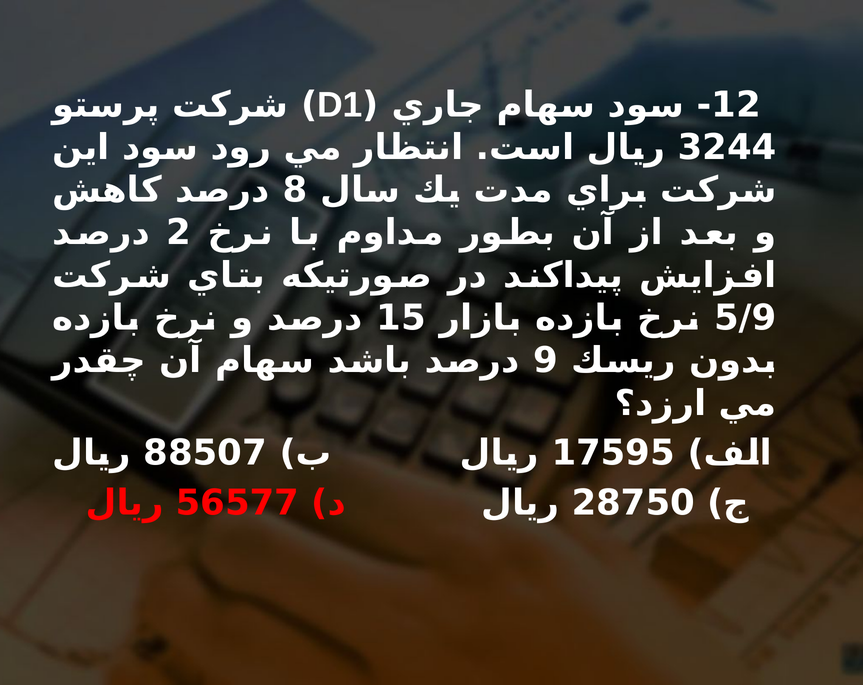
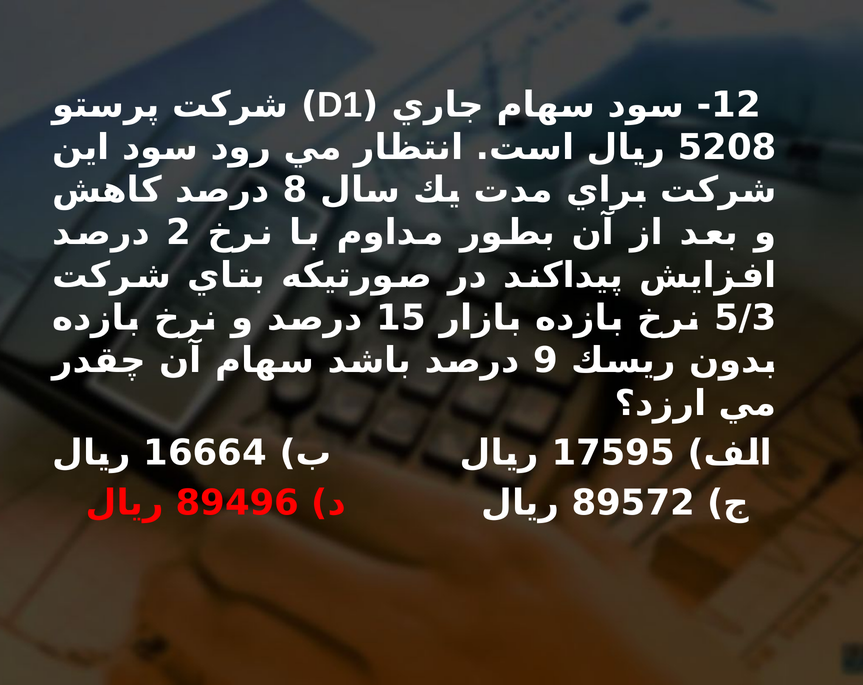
3244: 3244 -> 5208
5/9: 5/9 -> 5/3
88507: 88507 -> 16664
56577: 56577 -> 89496
28750: 28750 -> 89572
